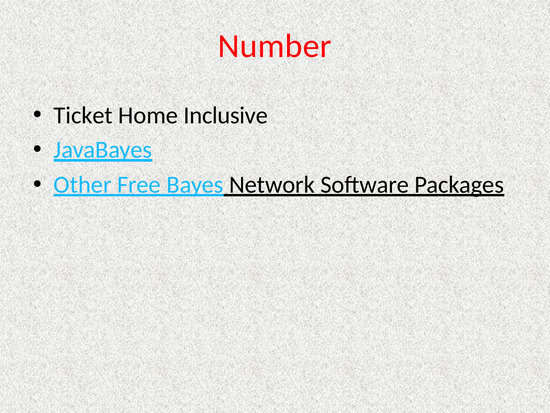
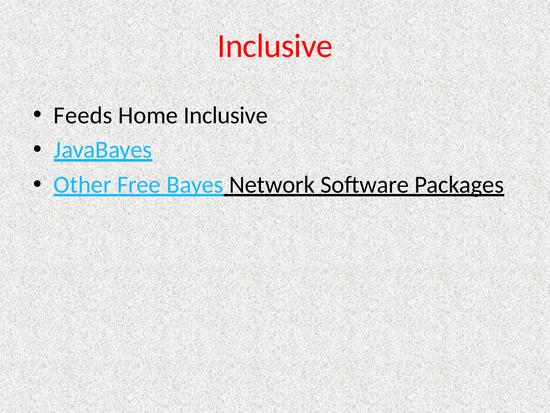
Number at (275, 46): Number -> Inclusive
Ticket: Ticket -> Feeds
